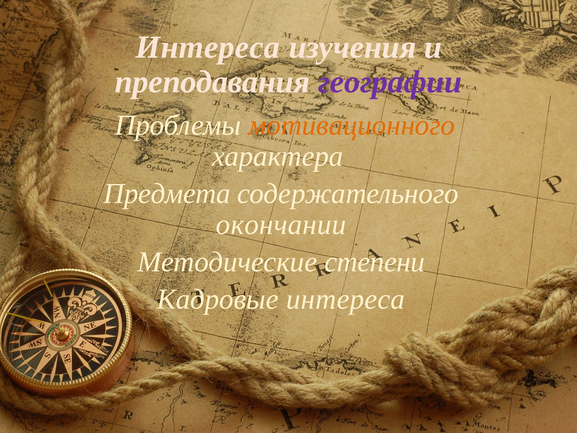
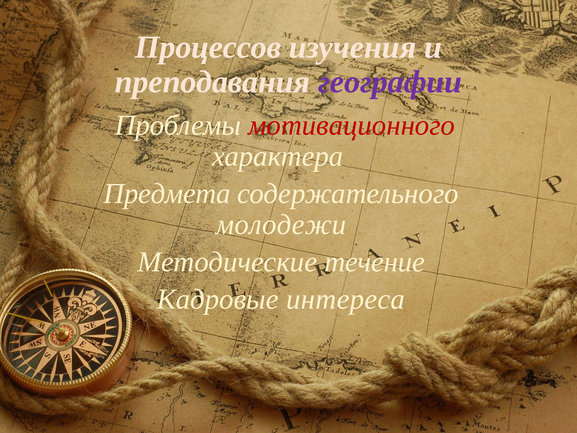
Интереса at (208, 47): Интереса -> Процессов
мотивационного colour: orange -> red
окончании: окончании -> молодежи
степени: степени -> течение
